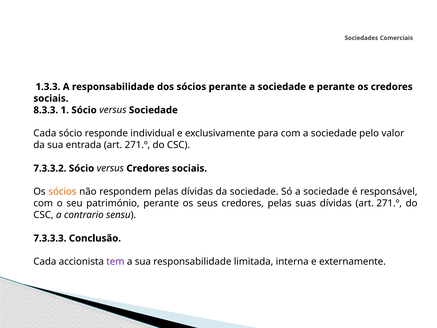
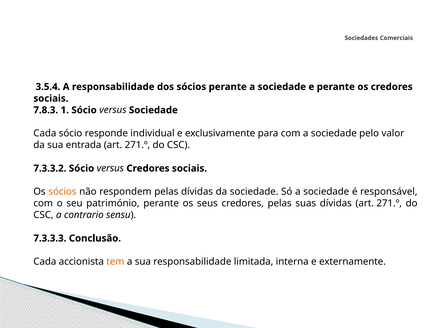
1.3.3: 1.3.3 -> 3.5.4
8.3.3: 8.3.3 -> 7.8.3
tem colour: purple -> orange
